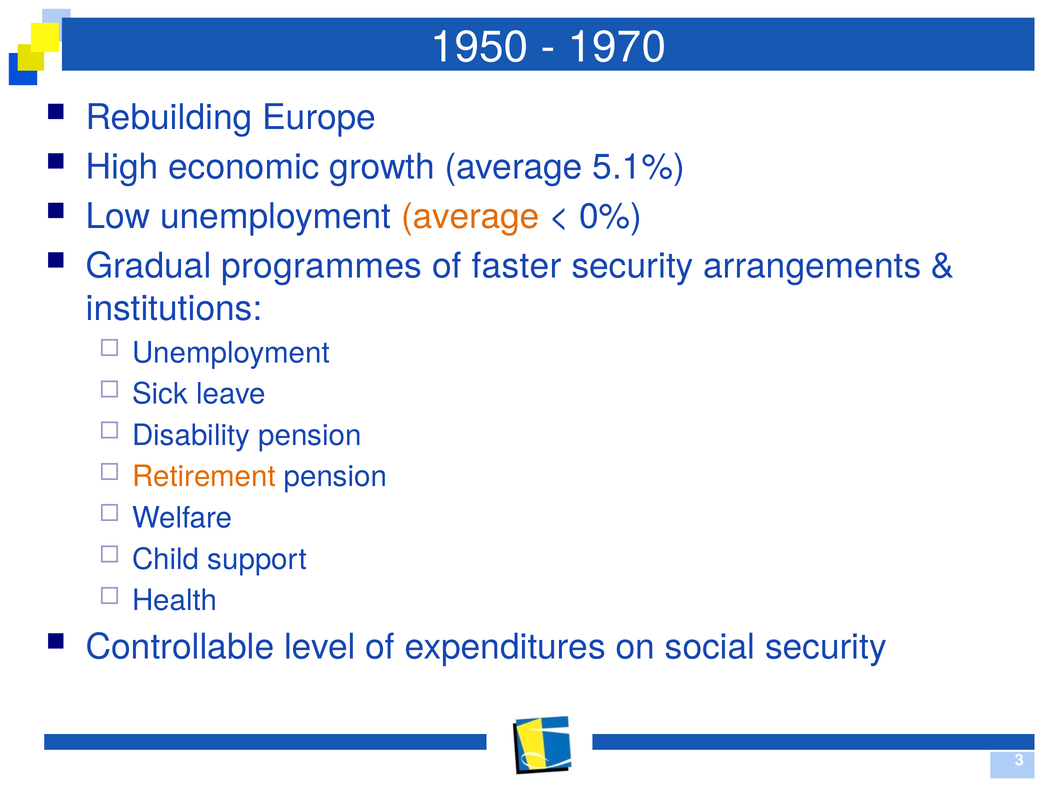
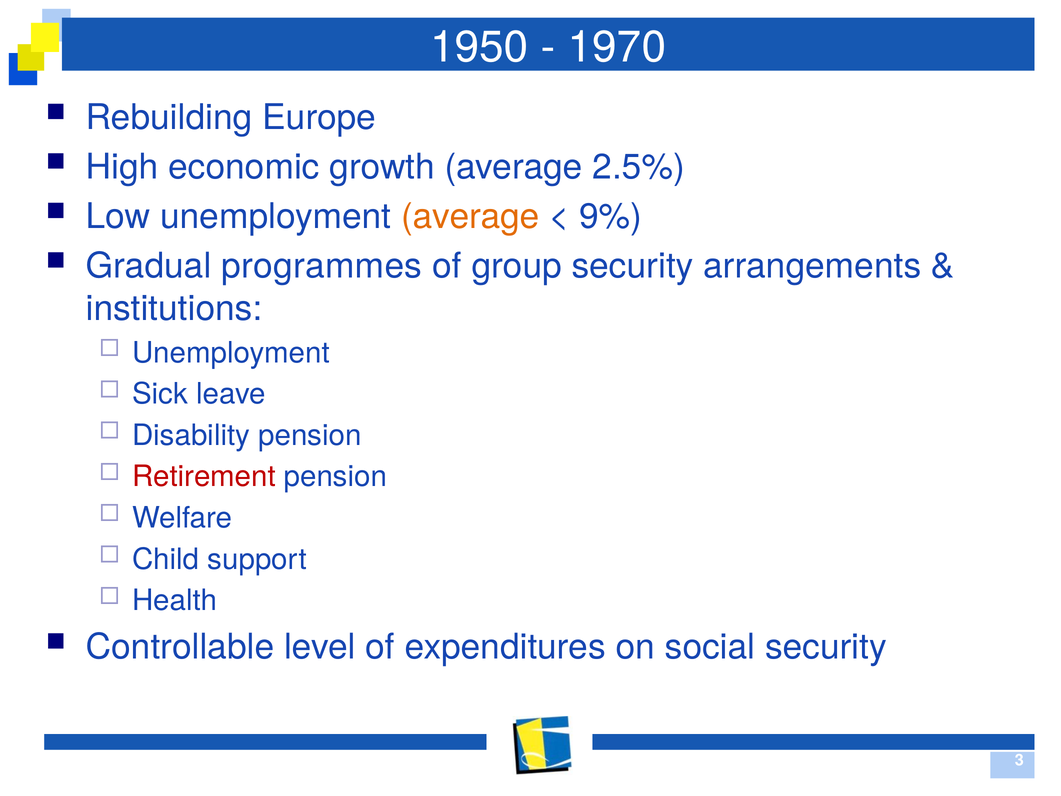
5.1%: 5.1% -> 2.5%
0%: 0% -> 9%
faster: faster -> group
Retirement colour: orange -> red
